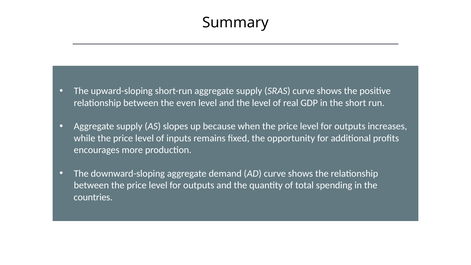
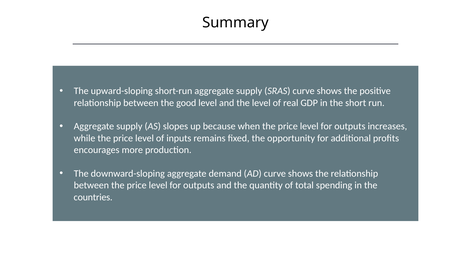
even: even -> good
